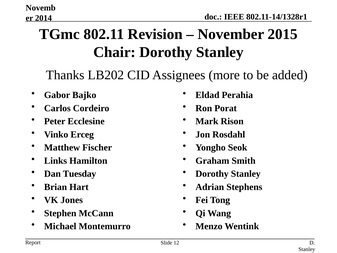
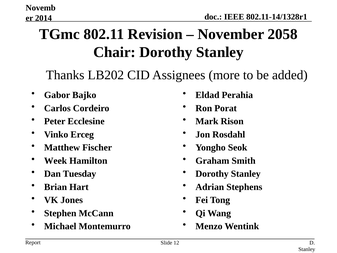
2015: 2015 -> 2058
Links: Links -> Week
